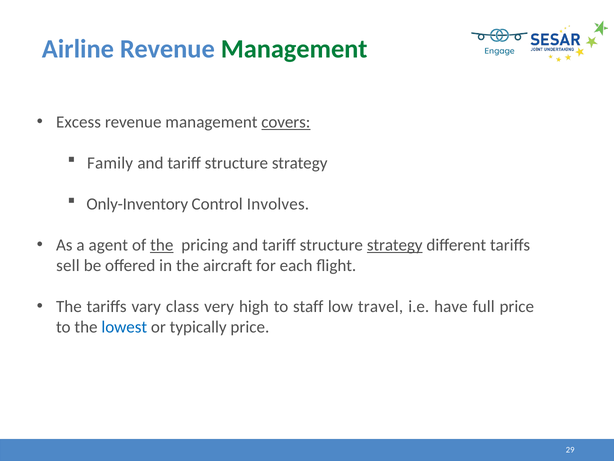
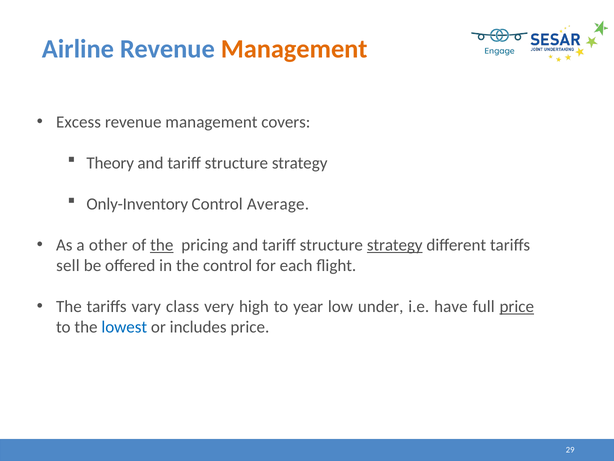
Management at (294, 49) colour: green -> orange
covers underline: present -> none
Family: Family -> Theory
Involves: Involves -> Average
agent: agent -> other
the aircraft: aircraft -> control
staff: staff -> year
travel: travel -> under
price at (517, 306) underline: none -> present
typically: typically -> includes
